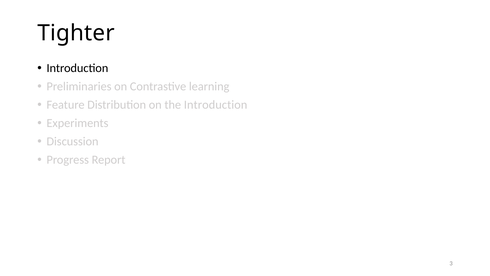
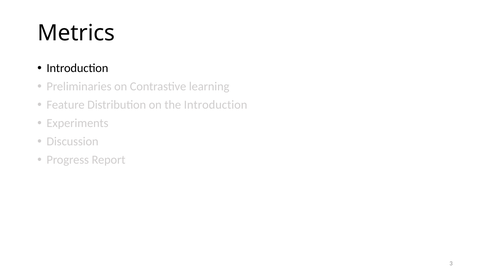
Tighter: Tighter -> Metrics
